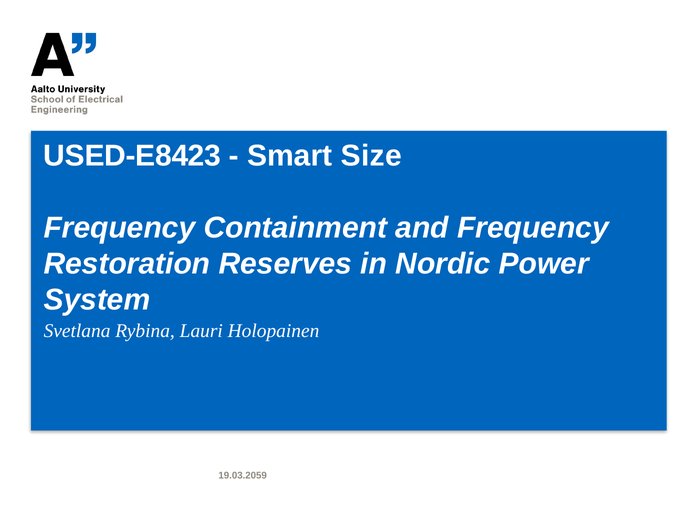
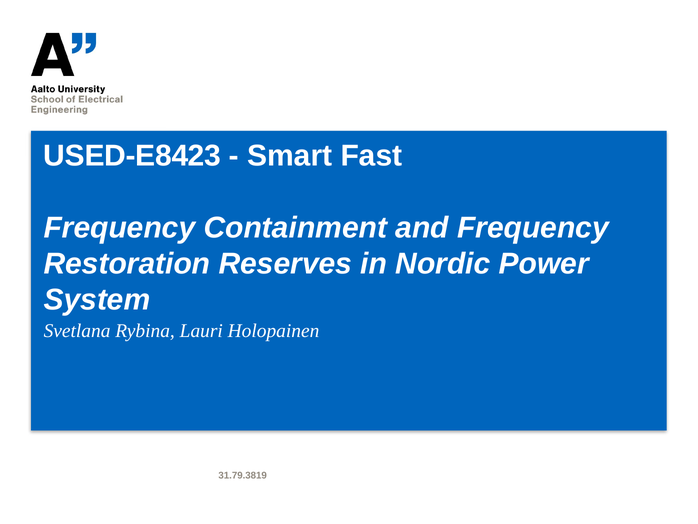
Size: Size -> Fast
19.03.2059: 19.03.2059 -> 31.79.3819
